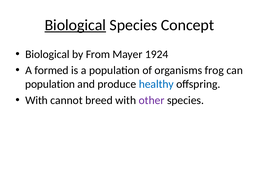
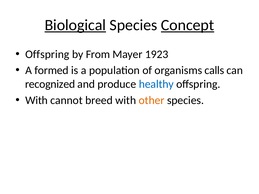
Concept underline: none -> present
Biological at (47, 54): Biological -> Offspring
1924: 1924 -> 1923
frog: frog -> calls
population at (50, 84): population -> recognized
other colour: purple -> orange
